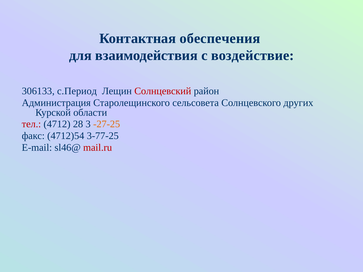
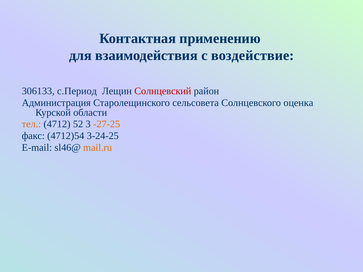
обеспечения: обеспечения -> применению
других: других -> оценка
тел colour: red -> orange
28: 28 -> 52
3-77-25: 3-77-25 -> 3-24-25
mail.ru colour: red -> orange
